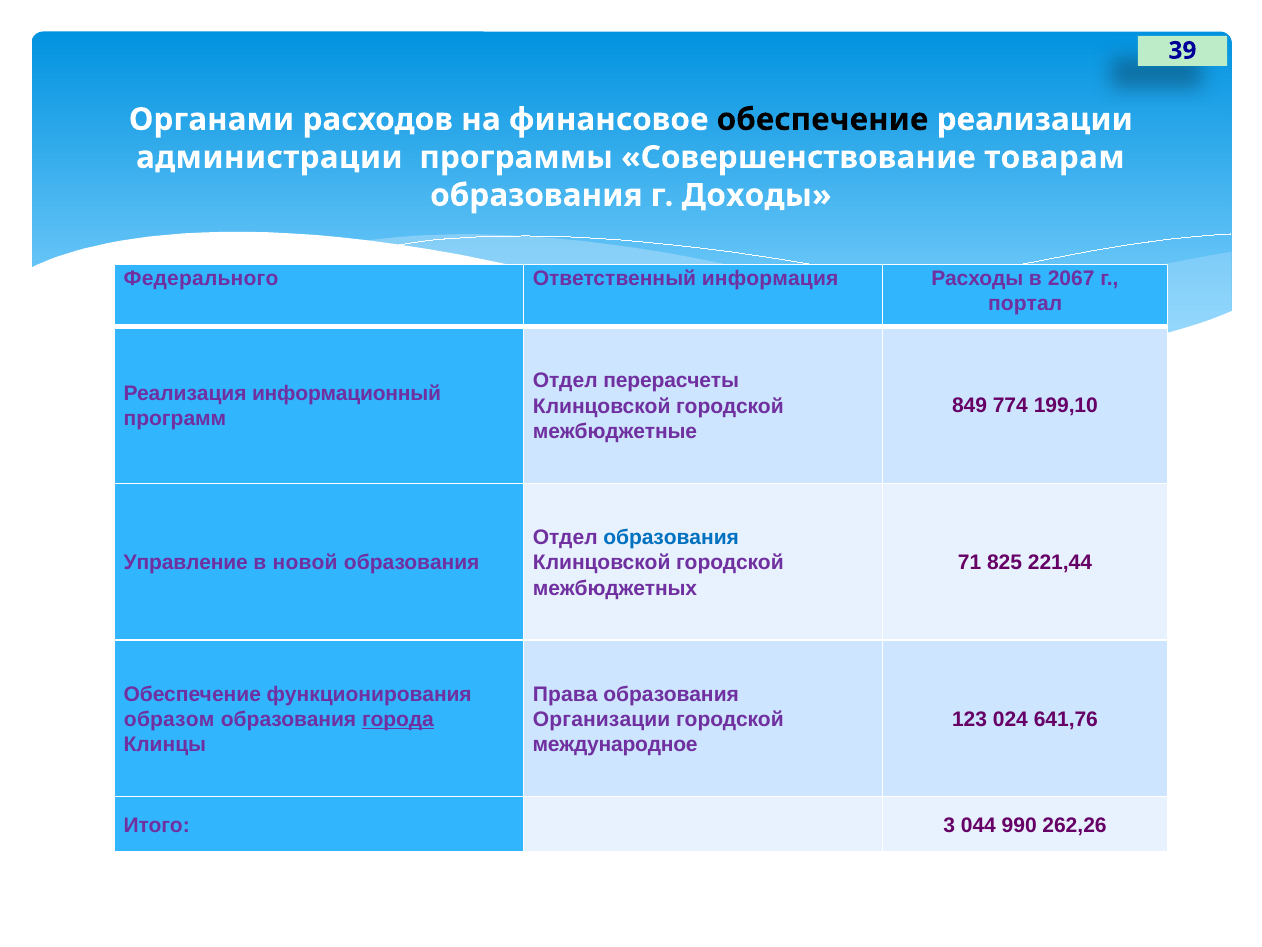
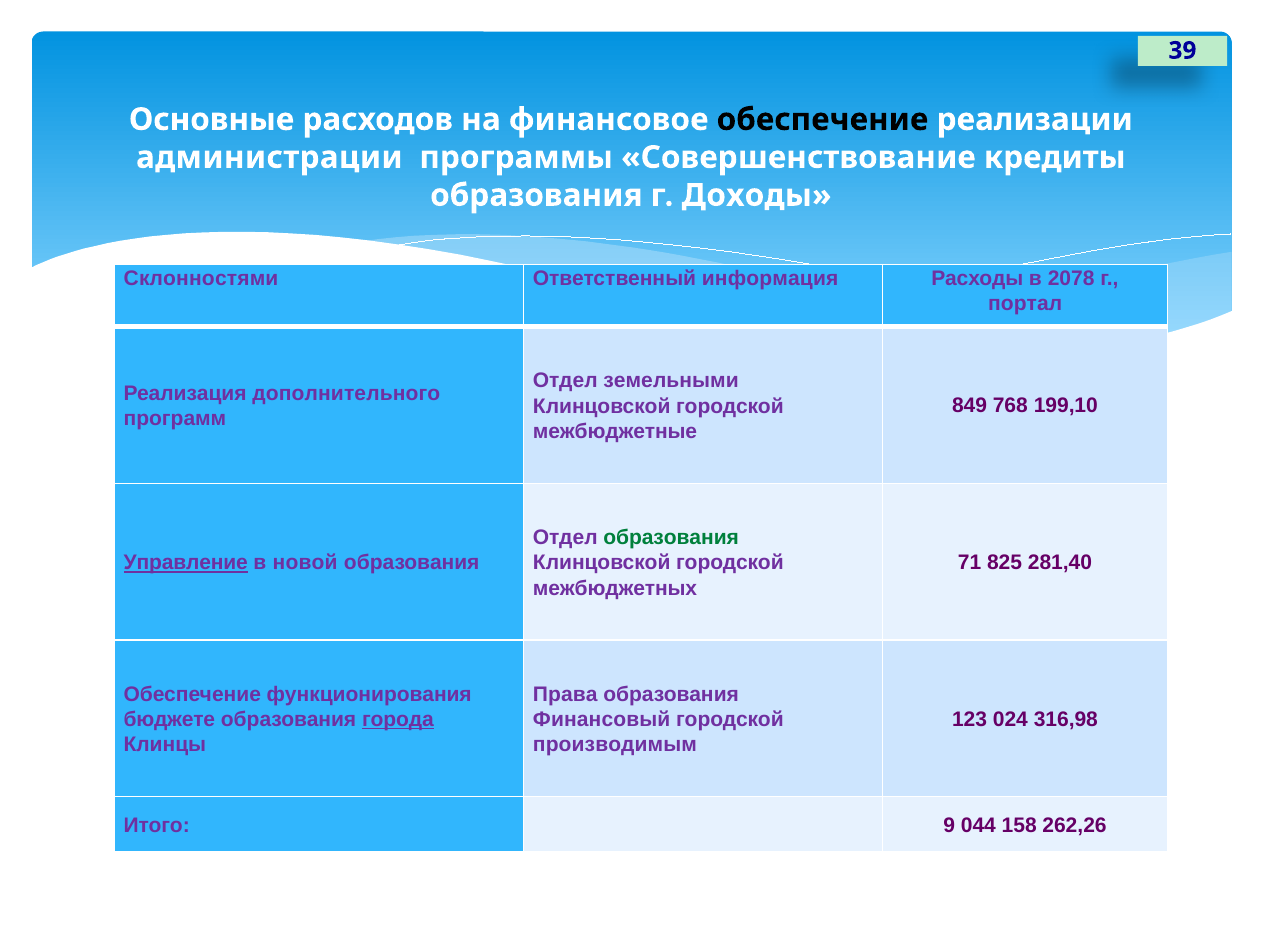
Органами: Органами -> Основные
товарам: товарам -> кредиты
Федерального: Федерального -> Склонностями
2067: 2067 -> 2078
перерасчеты: перерасчеты -> земельными
информационный: информационный -> дополнительного
774: 774 -> 768
образования at (671, 537) colour: blue -> green
221,44: 221,44 -> 281,40
Управление underline: none -> present
641,76: 641,76 -> 316,98
образом: образом -> бюджете
Организации: Организации -> Финансовый
международное: международное -> производимым
3: 3 -> 9
990: 990 -> 158
